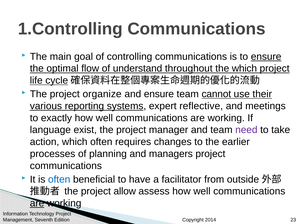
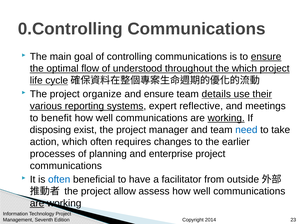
1.Controlling: 1.Controlling -> 0.Controlling
understand: understand -> understood
cannot: cannot -> details
exactly: exactly -> benefit
working at (226, 118) underline: none -> present
language: language -> disposing
need colour: purple -> blue
managers: managers -> enterprise
